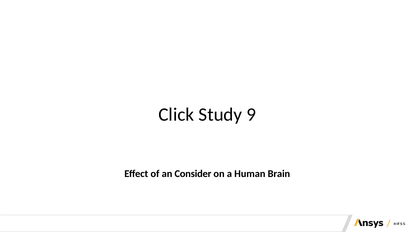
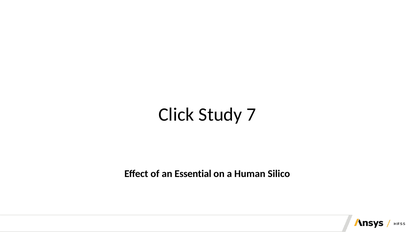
9: 9 -> 7
Consider: Consider -> Essential
Brain: Brain -> Silico
